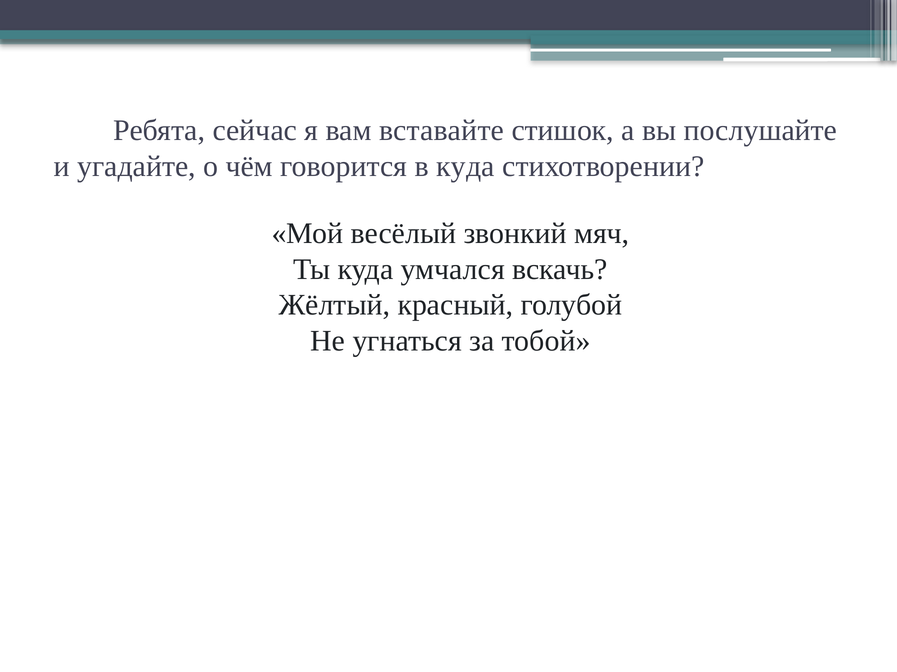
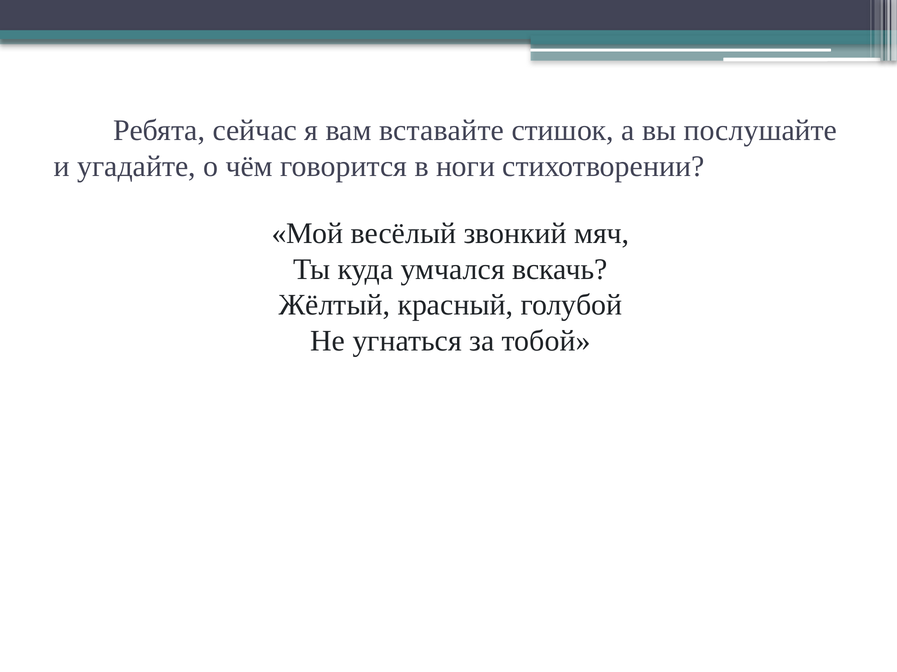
в куда: куда -> ноги
